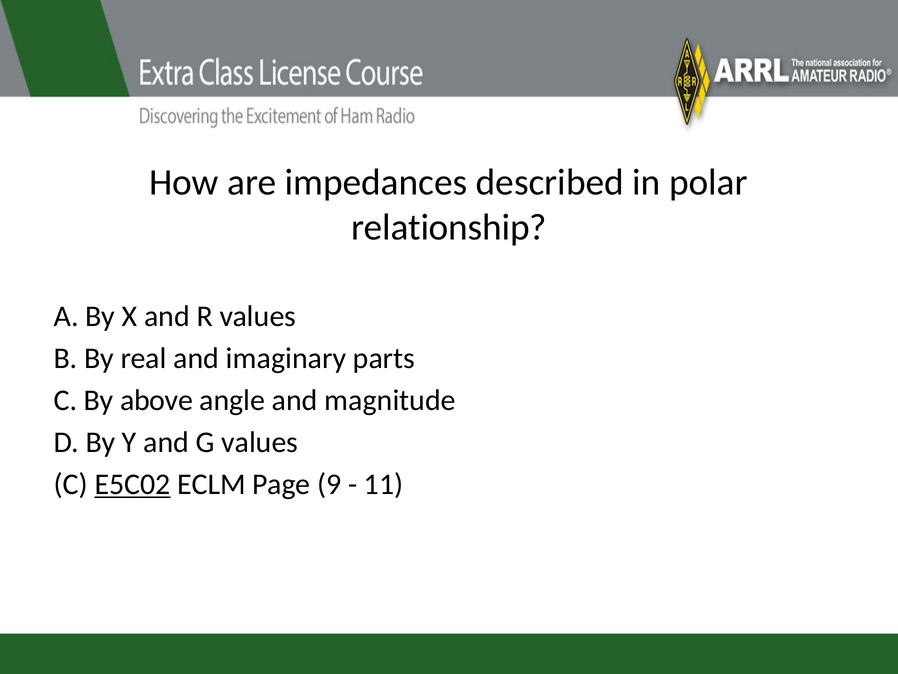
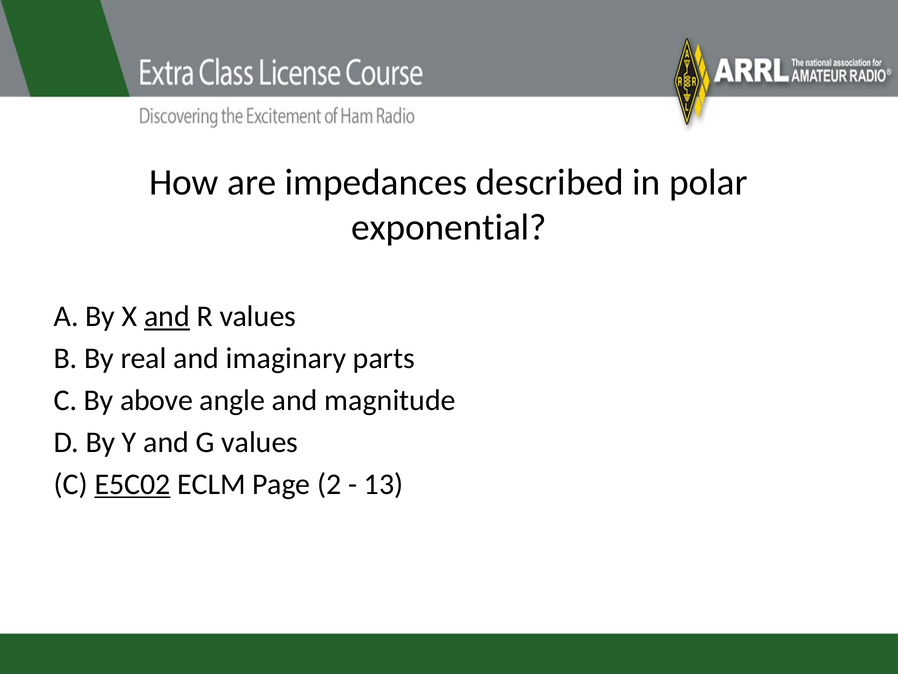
relationship: relationship -> exponential
and at (167, 316) underline: none -> present
9: 9 -> 2
11: 11 -> 13
